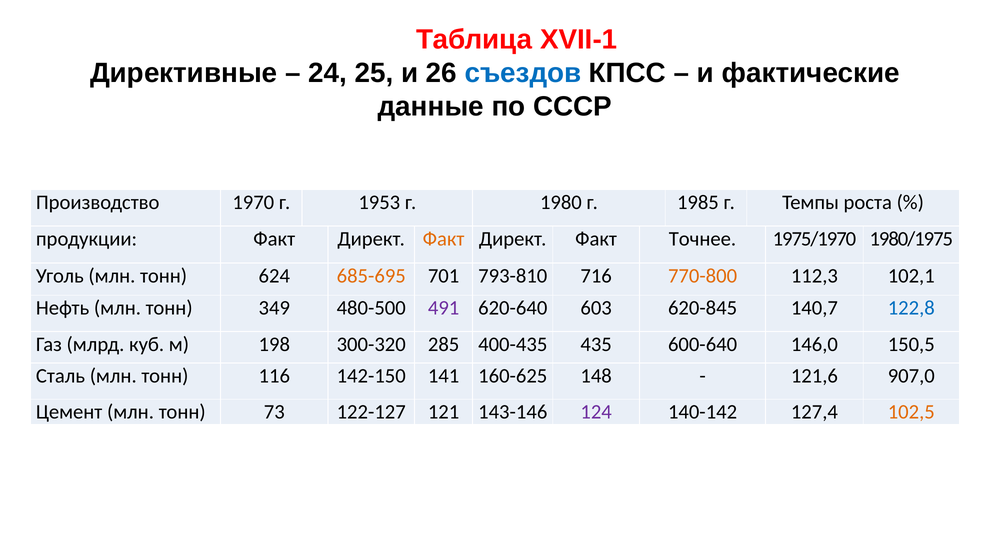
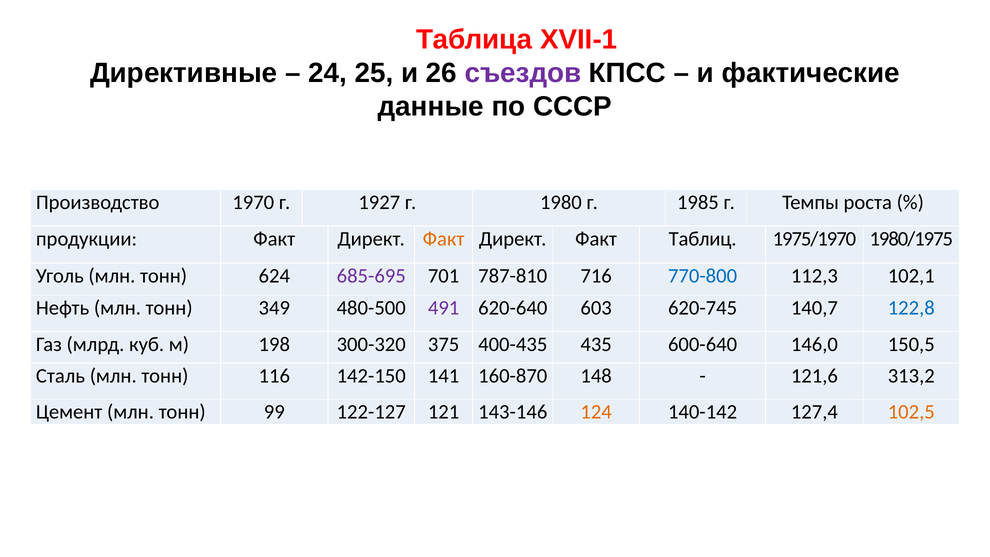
съездов colour: blue -> purple
1953: 1953 -> 1927
Точнее: Точнее -> Таблиц
685-695 colour: orange -> purple
793-810: 793-810 -> 787-810
770-800 colour: orange -> blue
620-845: 620-845 -> 620-745
285: 285 -> 375
160-625: 160-625 -> 160-870
907,0: 907,0 -> 313,2
73: 73 -> 99
124 colour: purple -> orange
